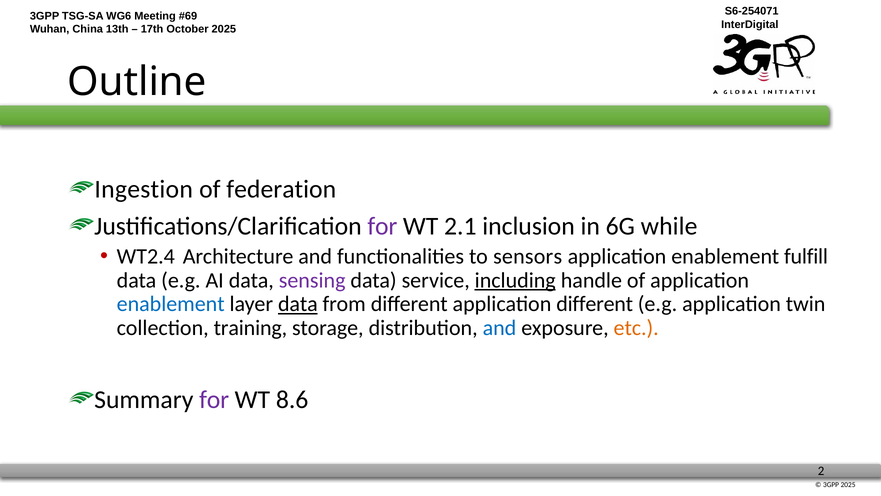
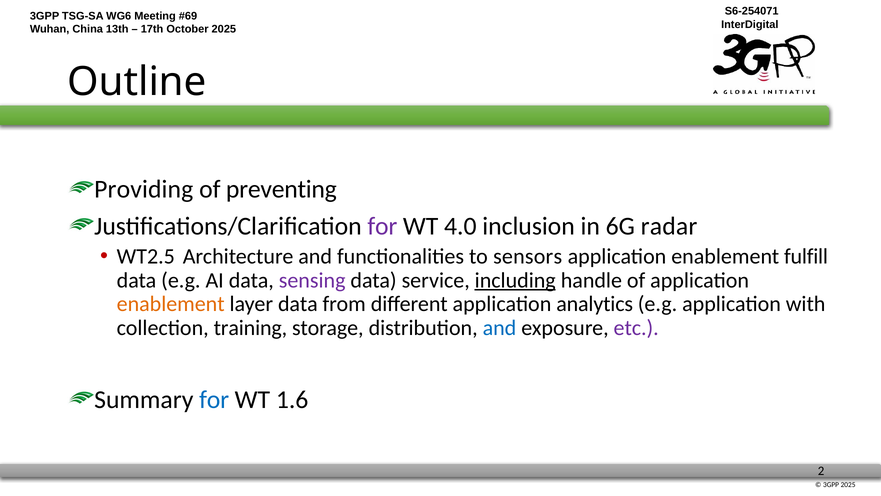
Ingestion: Ingestion -> Providing
federation: federation -> preventing
2.1: 2.1 -> 4.0
while: while -> radar
WT2.4: WT2.4 -> WT2.5
enablement at (171, 304) colour: blue -> orange
data at (298, 304) underline: present -> none
application different: different -> analytics
twin: twin -> with
etc colour: orange -> purple
for at (214, 399) colour: purple -> blue
8.6: 8.6 -> 1.6
